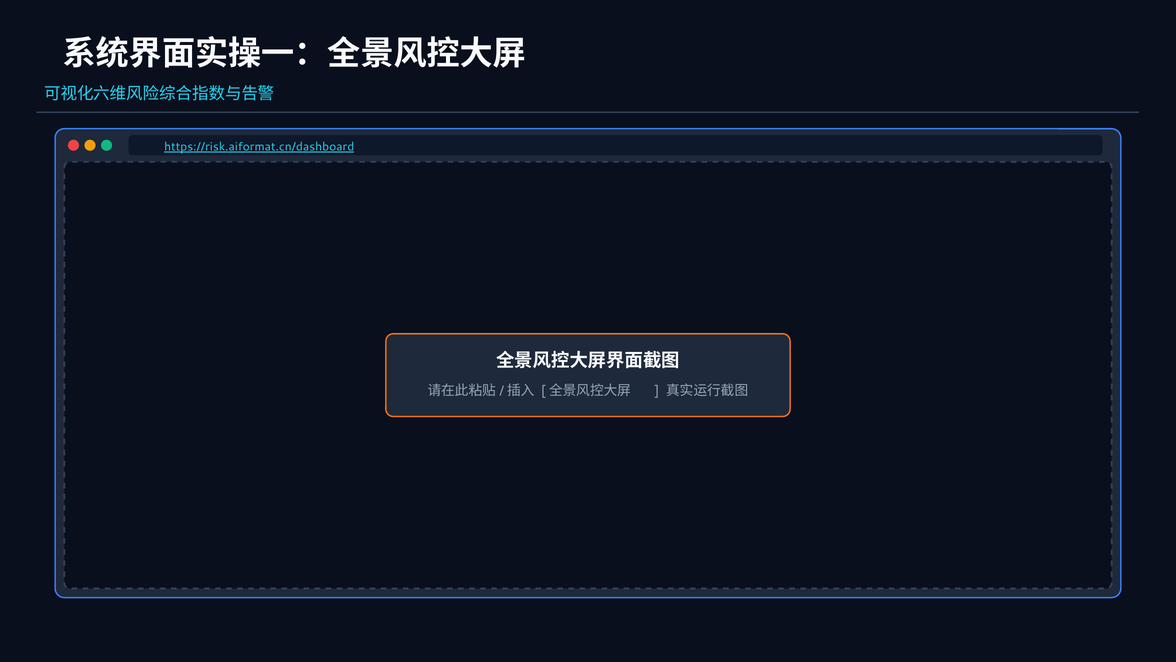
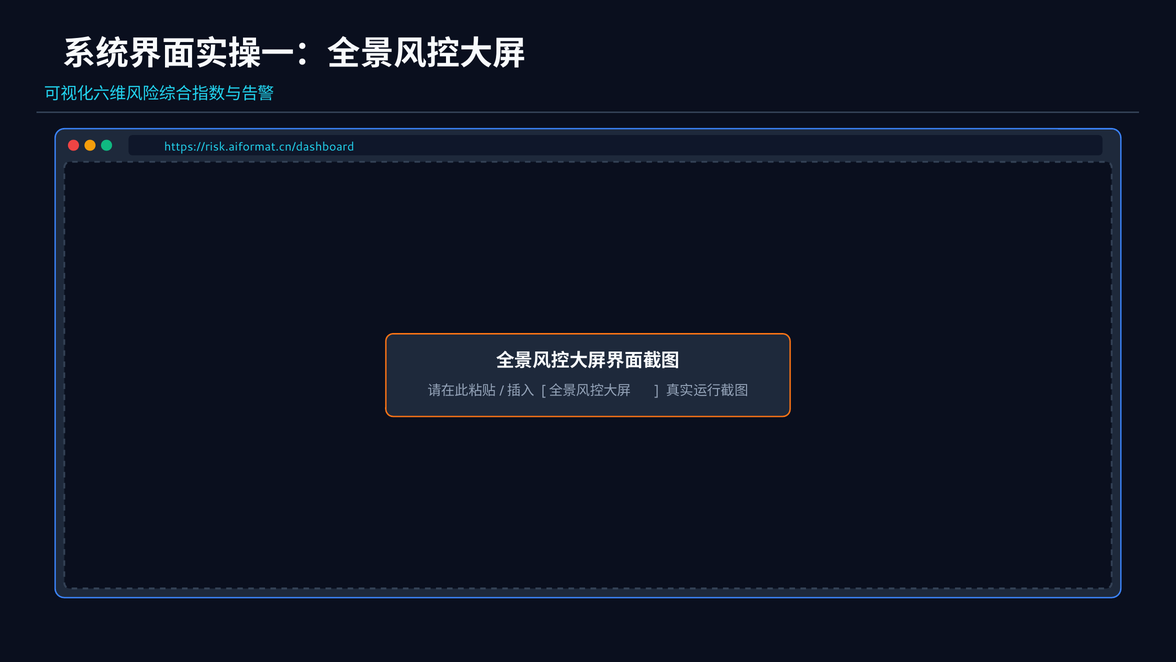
https://risk.aiformat.cn/dashboard underline: present -> none
